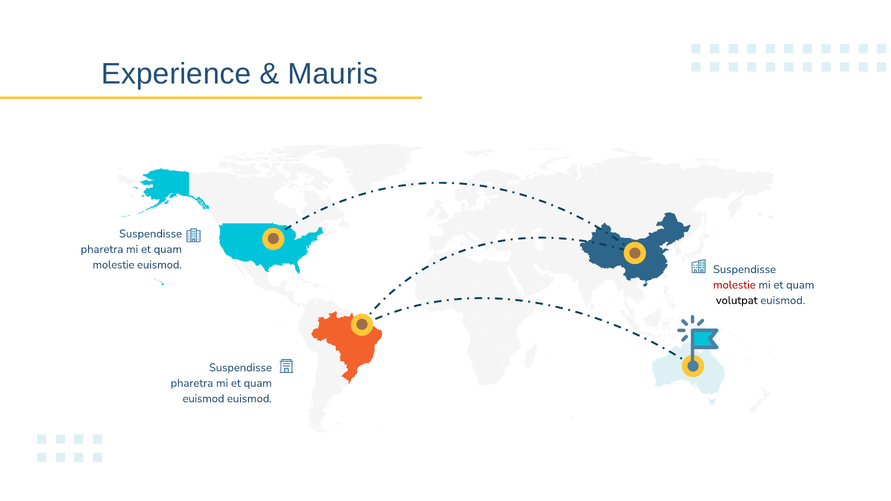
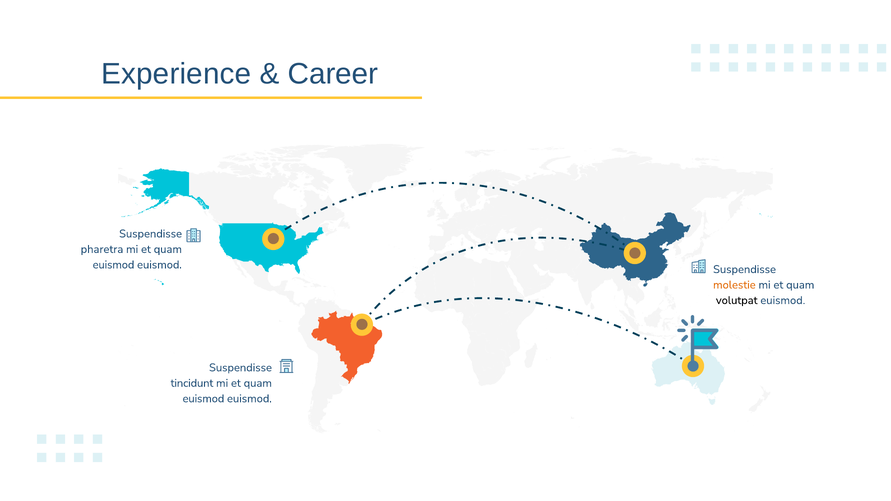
Mauris: Mauris -> Career
molestie at (113, 265): molestie -> euismod
molestie at (734, 285) colour: red -> orange
pharetra at (192, 383): pharetra -> tincidunt
